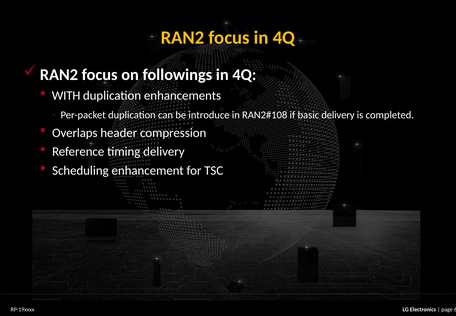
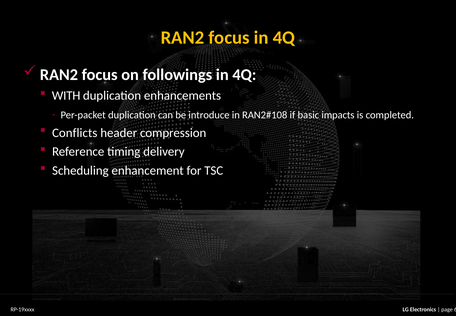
basic delivery: delivery -> impacts
Overlaps: Overlaps -> Conflicts
